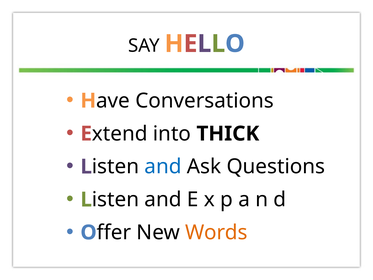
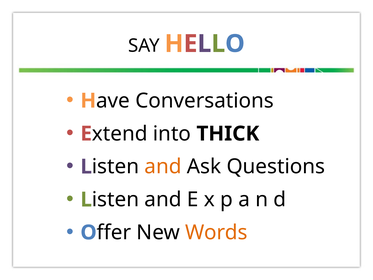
and at (163, 167) colour: blue -> orange
